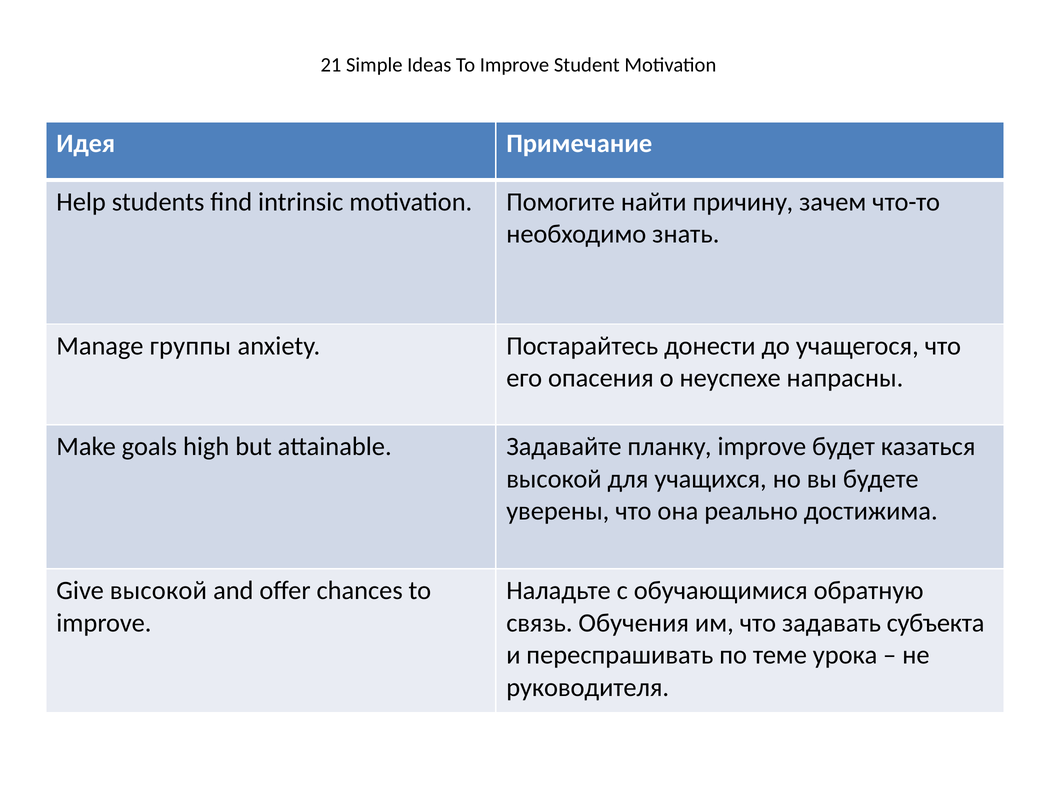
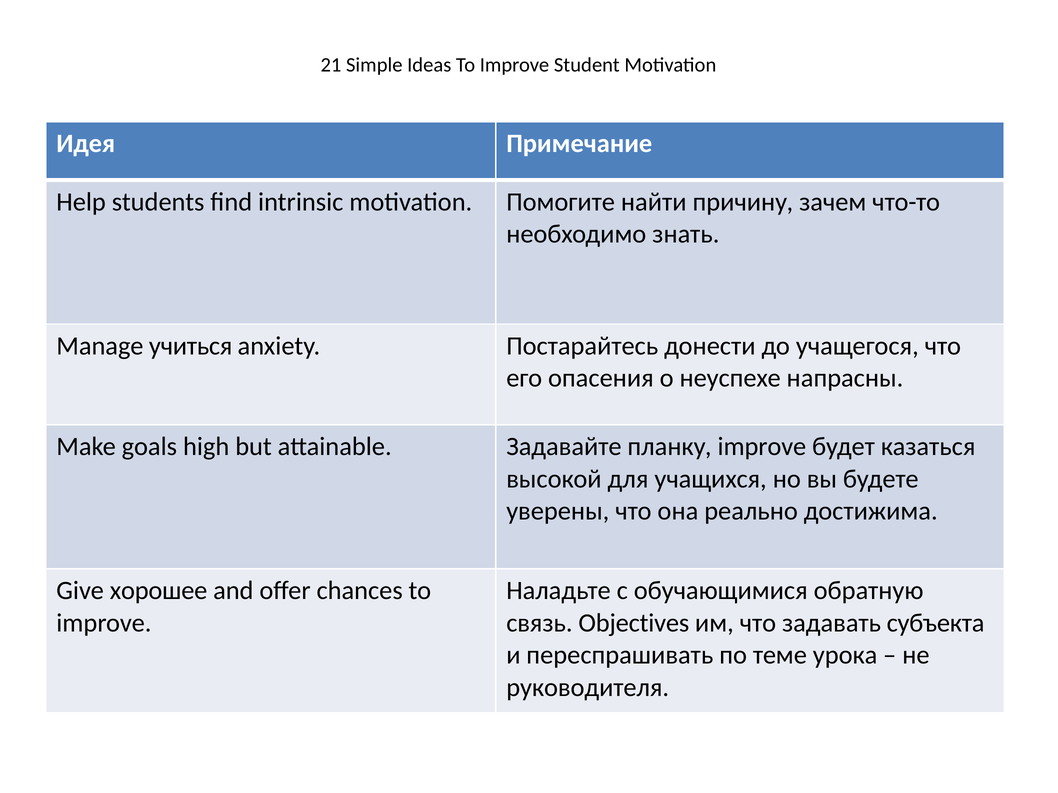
группы: группы -> учиться
Give высокой: высокой -> хорошее
Обучения: Обучения -> Objectives
